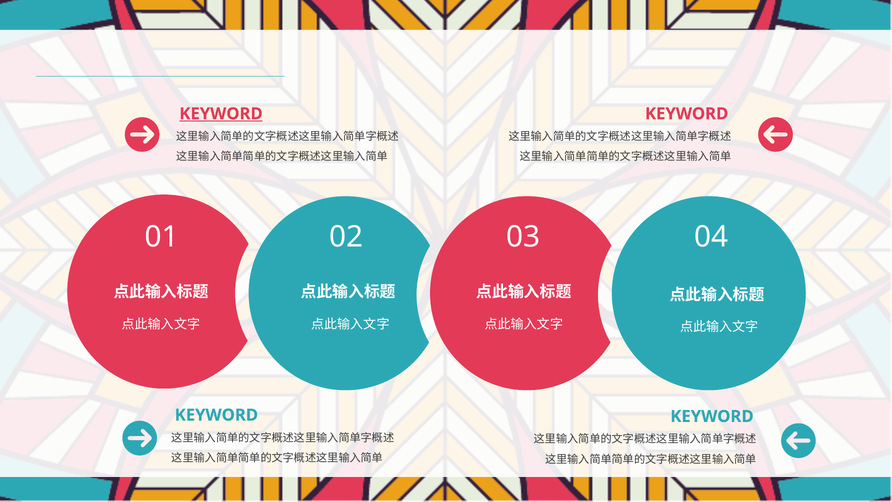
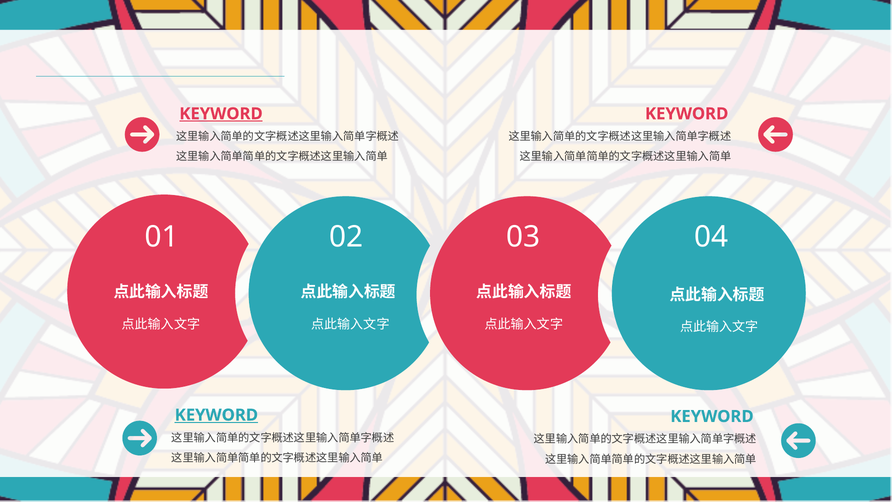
KEYWORD at (216, 415) underline: none -> present
